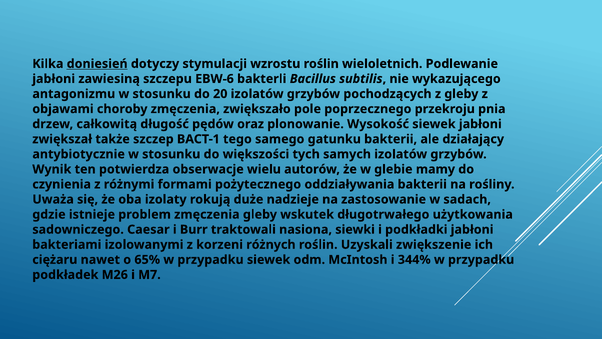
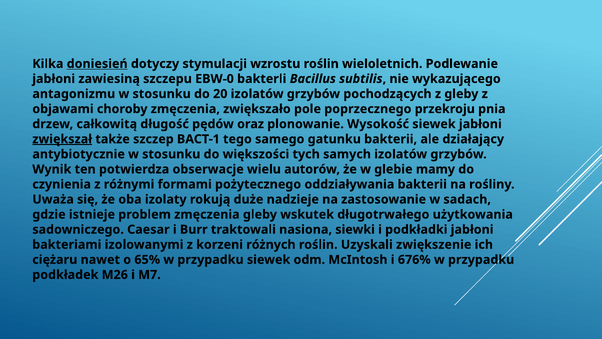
EBW-6: EBW-6 -> EBW-0
zwiększał underline: none -> present
344%: 344% -> 676%
